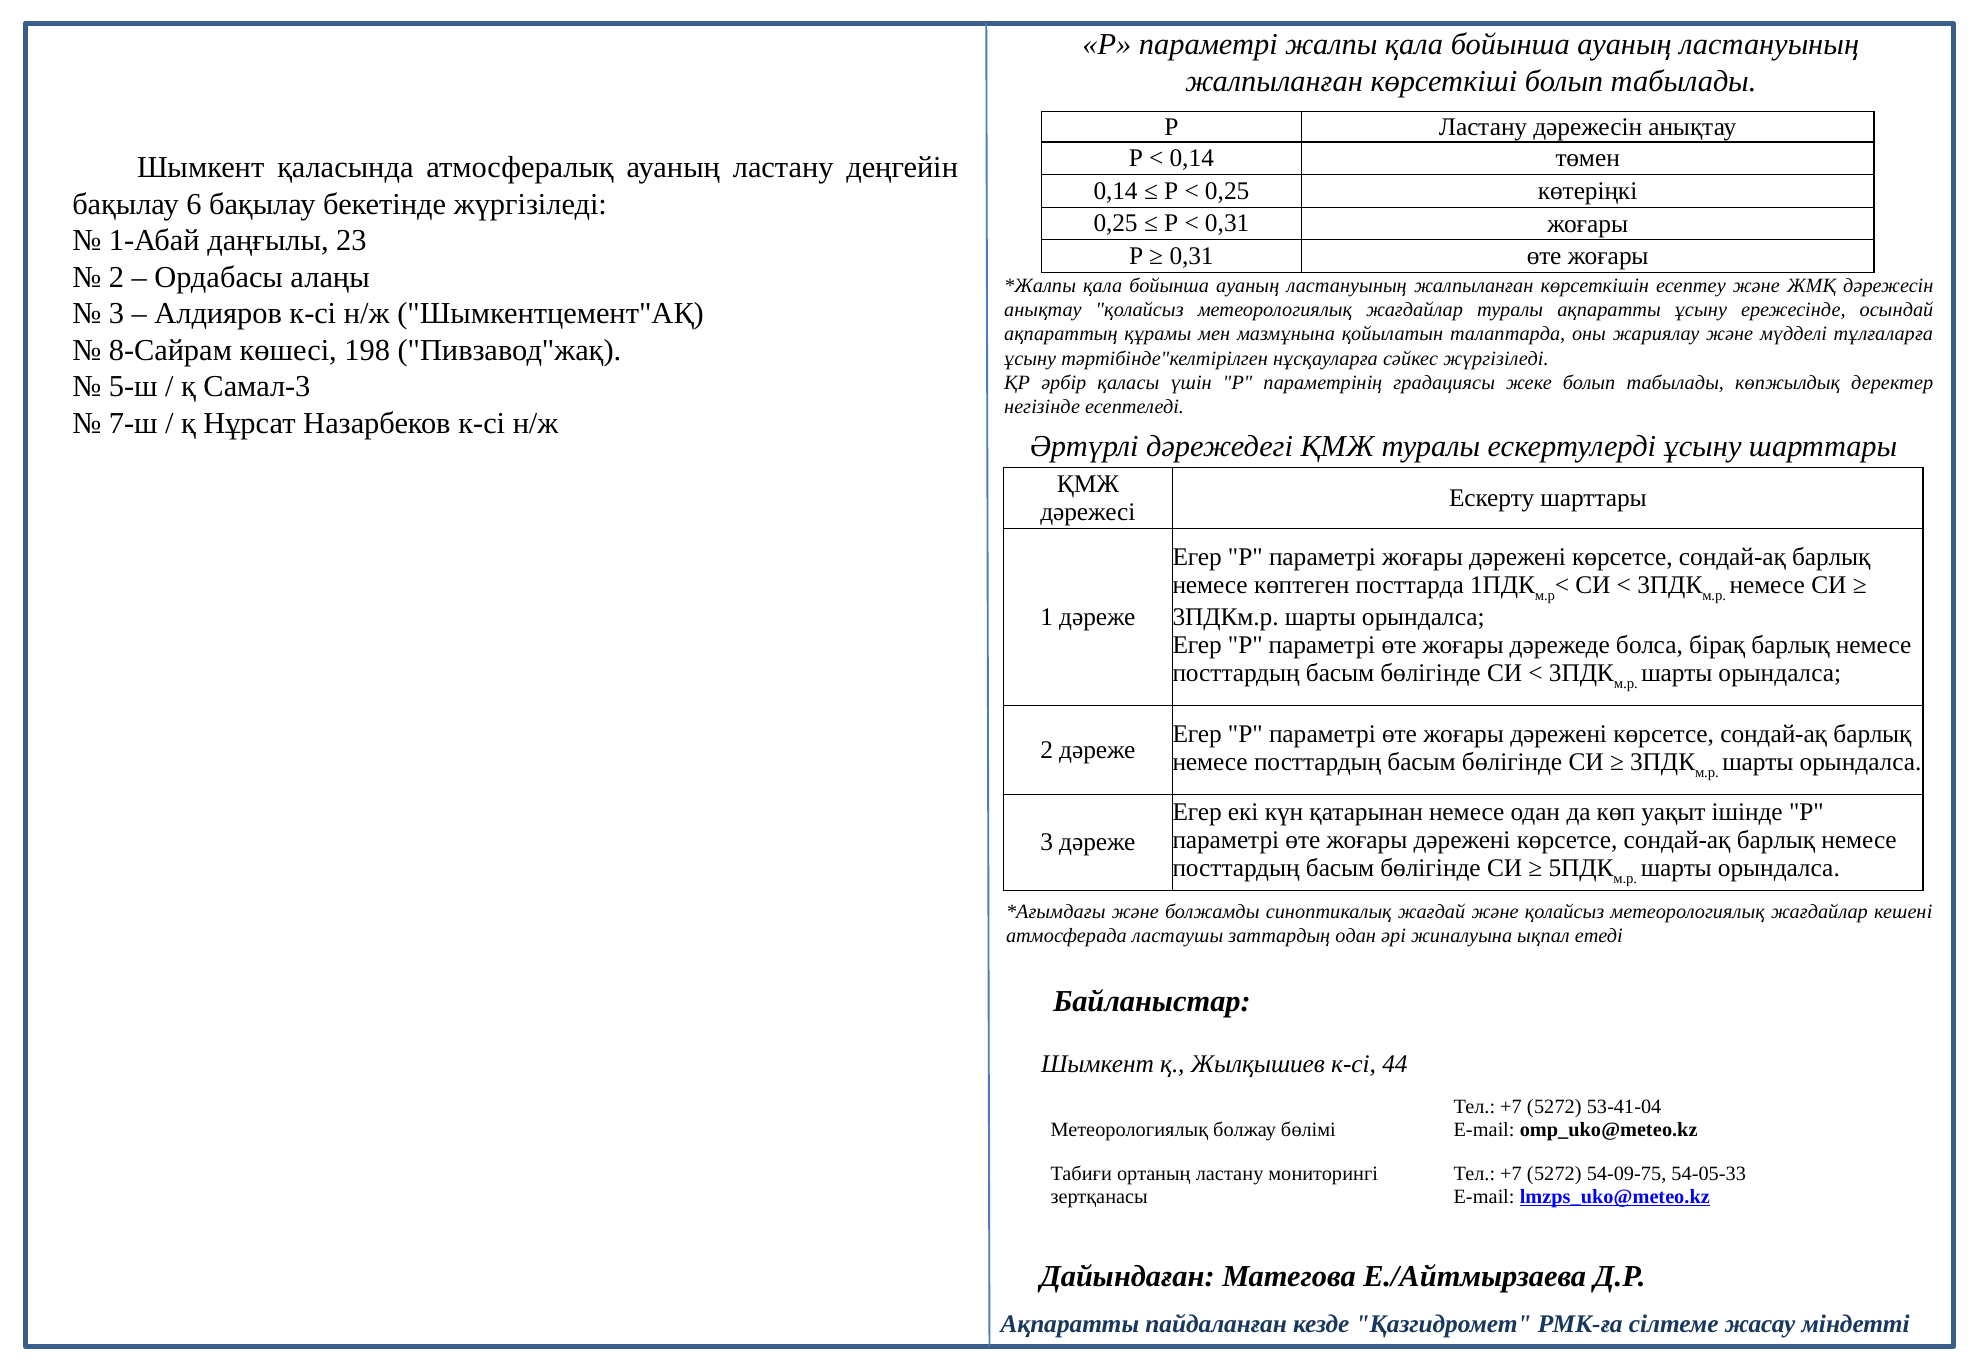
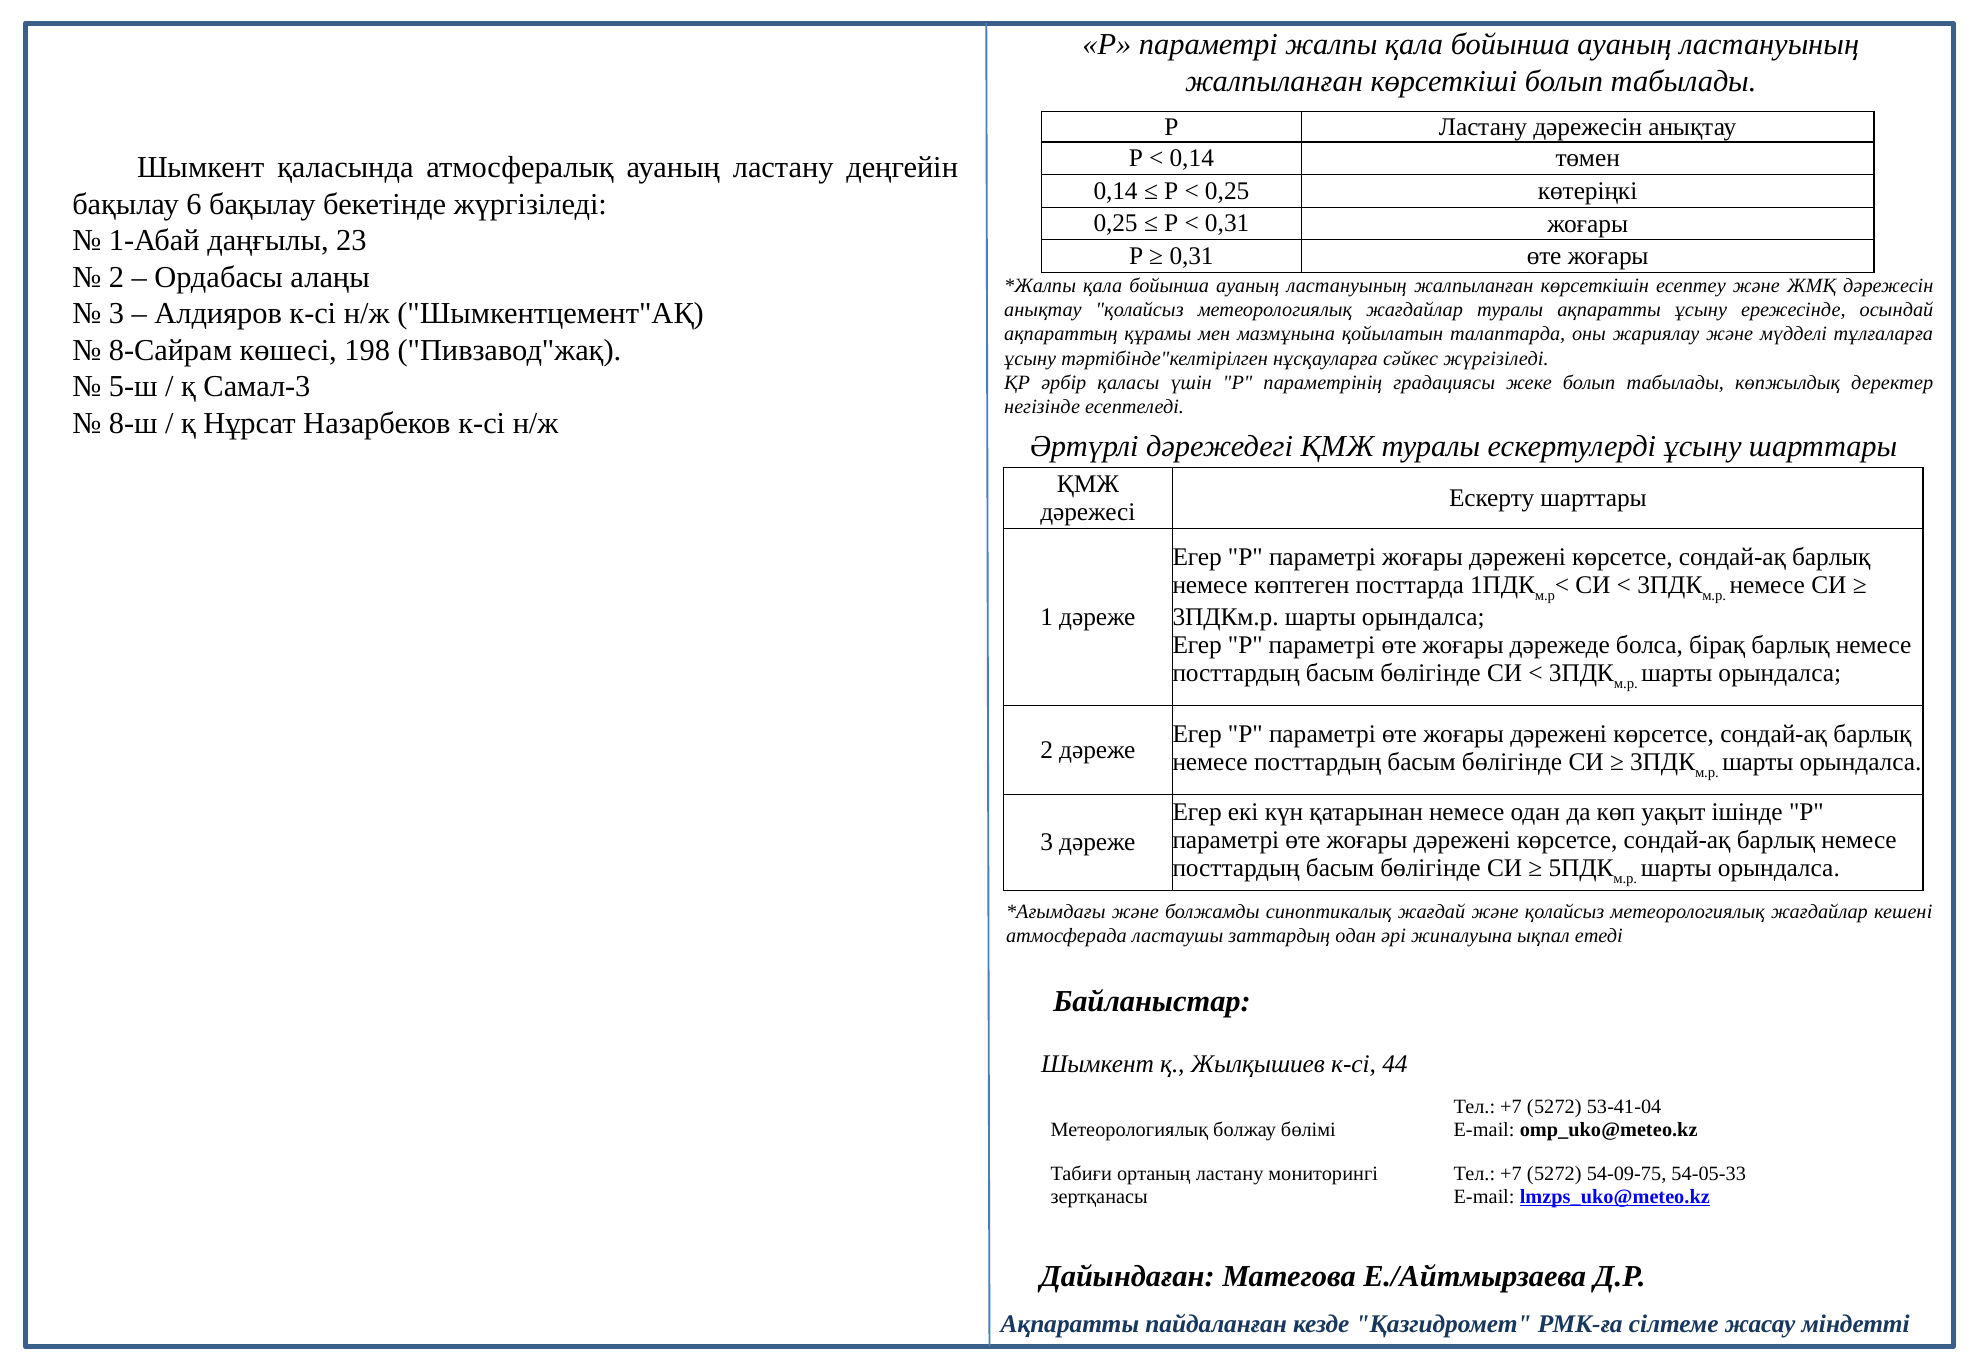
7-ш: 7-ш -> 8-ш
